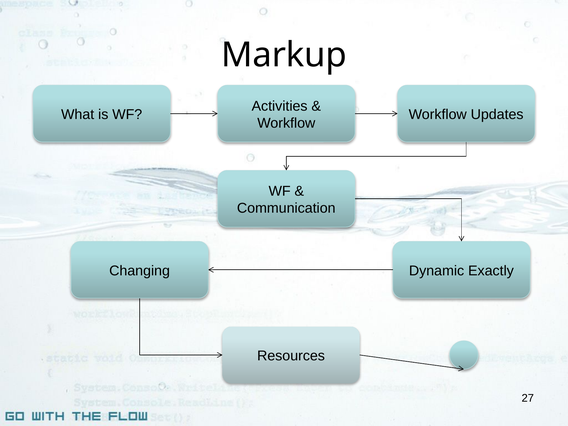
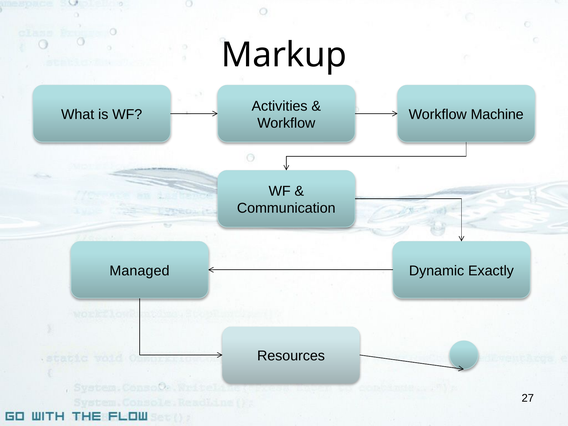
Updates: Updates -> Machine
Changing: Changing -> Managed
